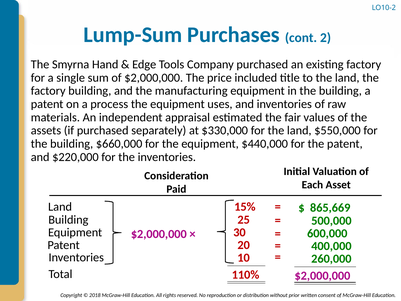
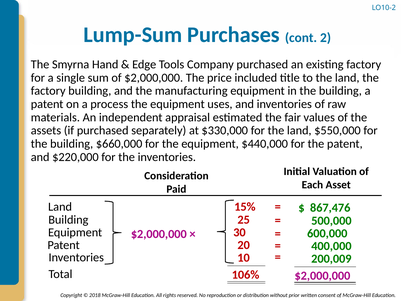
865,669: 865,669 -> 867,476
260,000: 260,000 -> 200,009
110%: 110% -> 106%
